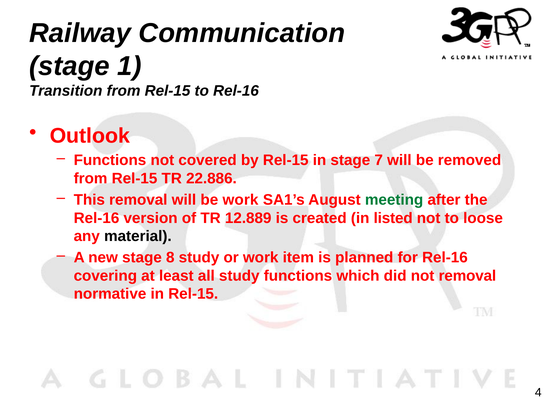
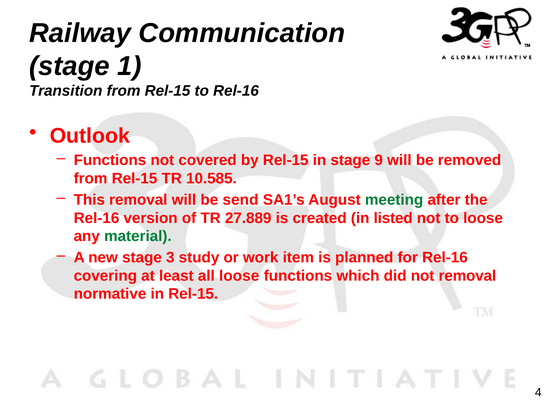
7: 7 -> 9
22.886: 22.886 -> 10.585
be work: work -> send
12.889: 12.889 -> 27.889
material colour: black -> green
8: 8 -> 3
all study: study -> loose
